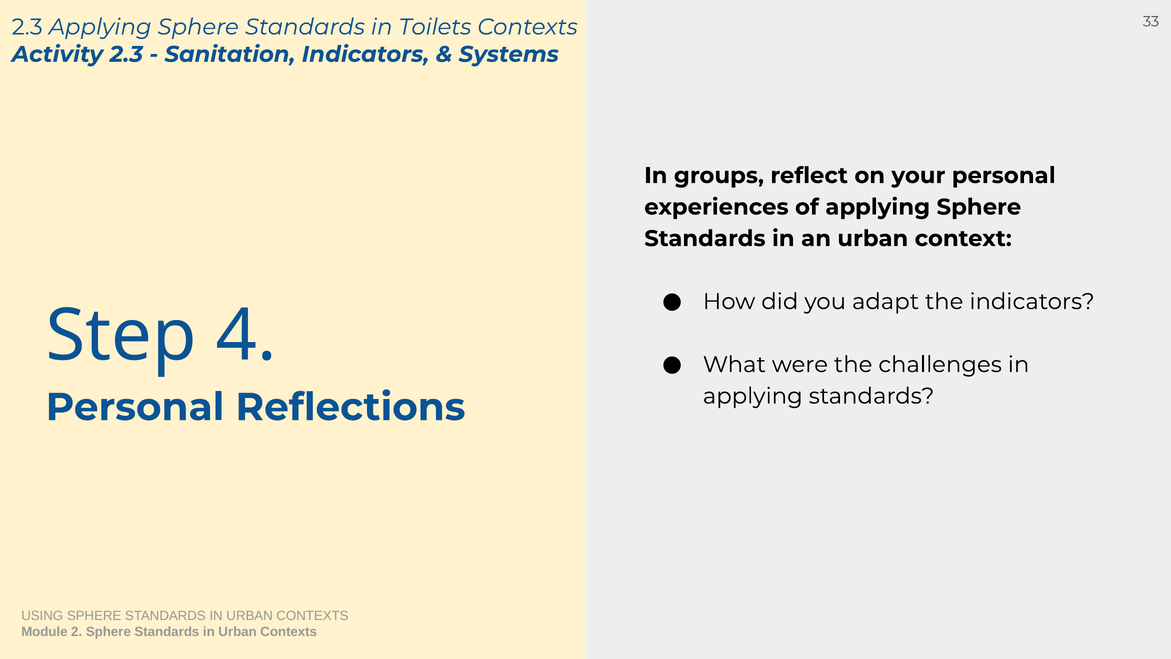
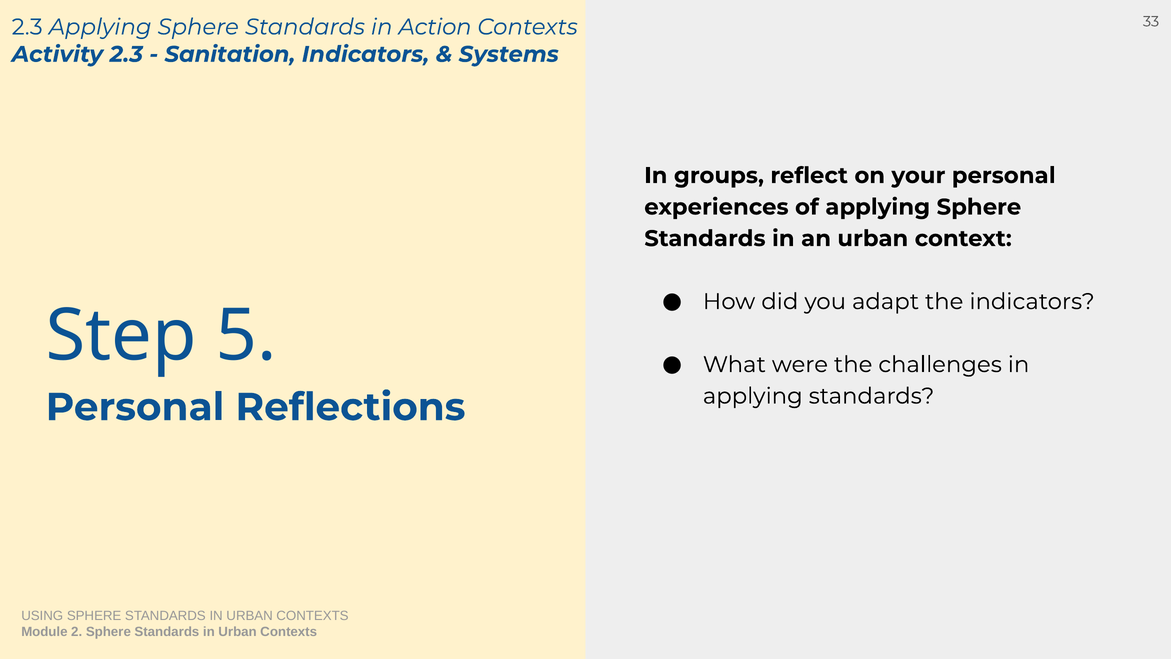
Toilets: Toilets -> Action
4: 4 -> 5
